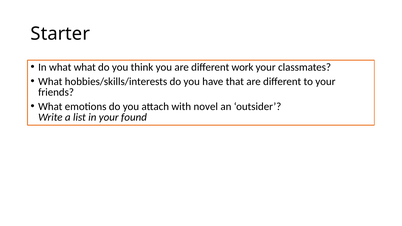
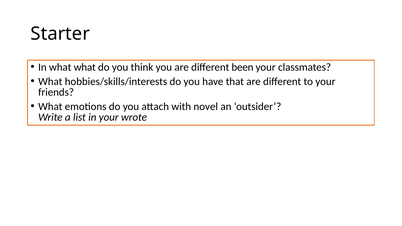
work: work -> been
found: found -> wrote
